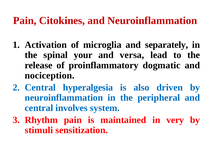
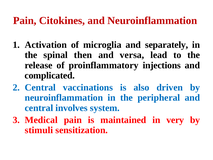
your: your -> then
dogmatic: dogmatic -> injections
nociception: nociception -> complicated
hyperalgesia: hyperalgesia -> vaccinations
Rhythm: Rhythm -> Medical
